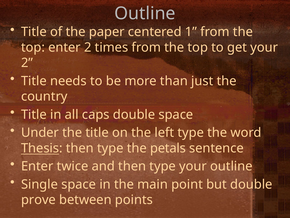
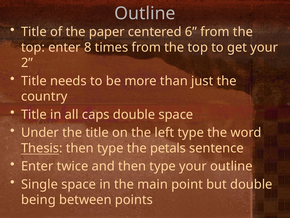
1: 1 -> 6
enter 2: 2 -> 8
prove: prove -> being
